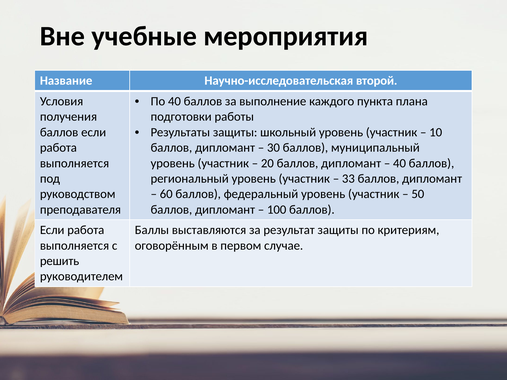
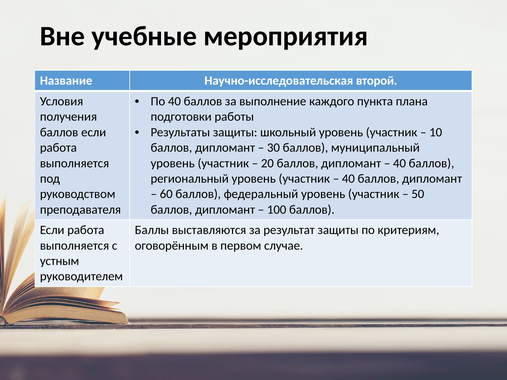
33 at (348, 179): 33 -> 40
решить: решить -> устным
